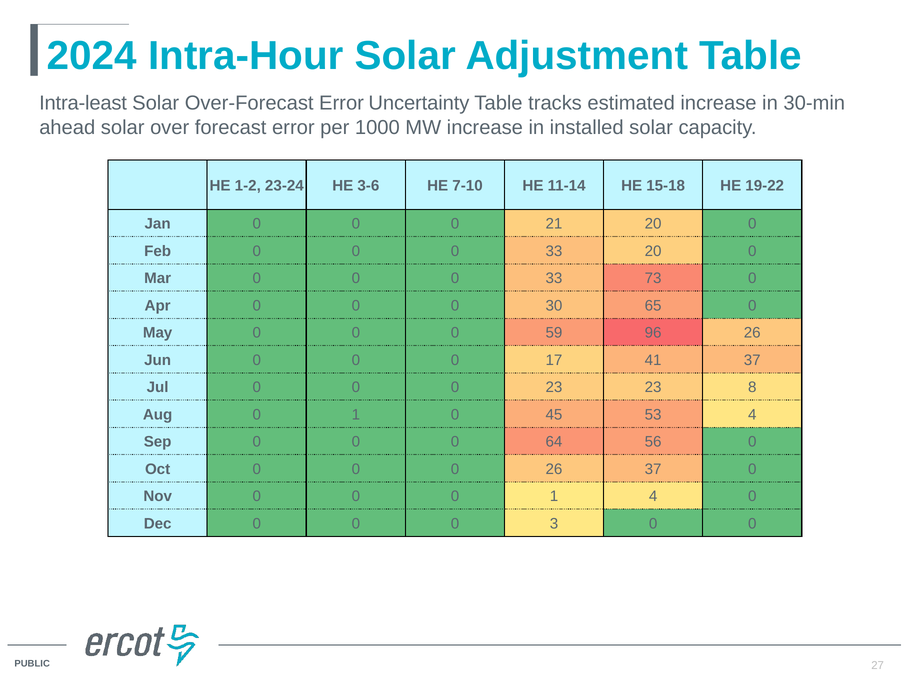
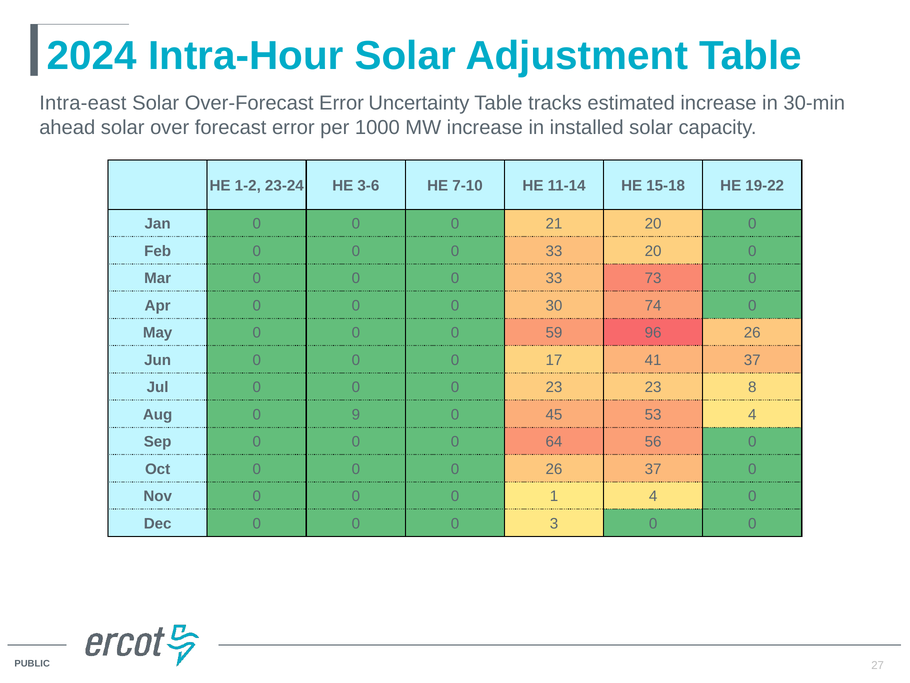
Intra-least: Intra-least -> Intra-east
65: 65 -> 74
Aug 0 1: 1 -> 9
